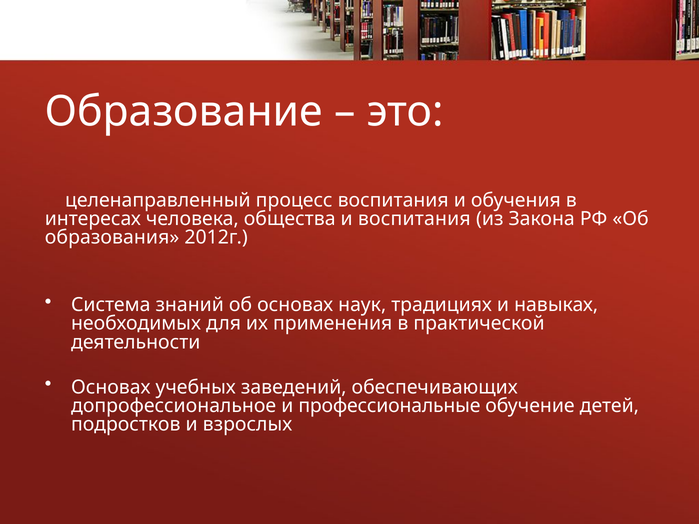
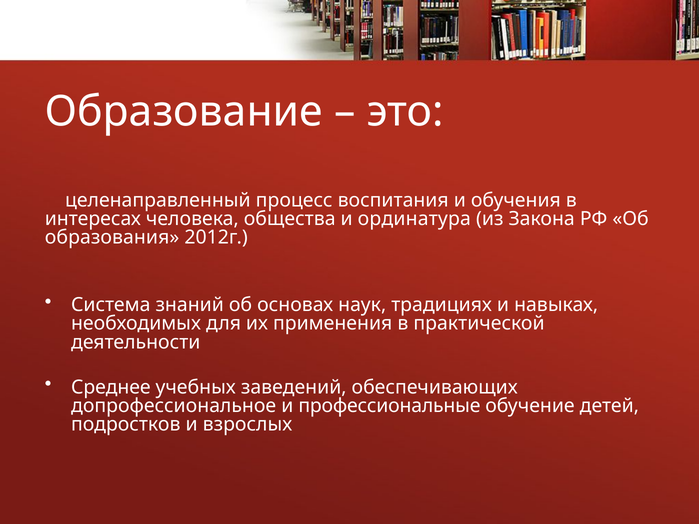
и воспитания: воспитания -> ординатура
Основах at (111, 387): Основах -> Среднее
